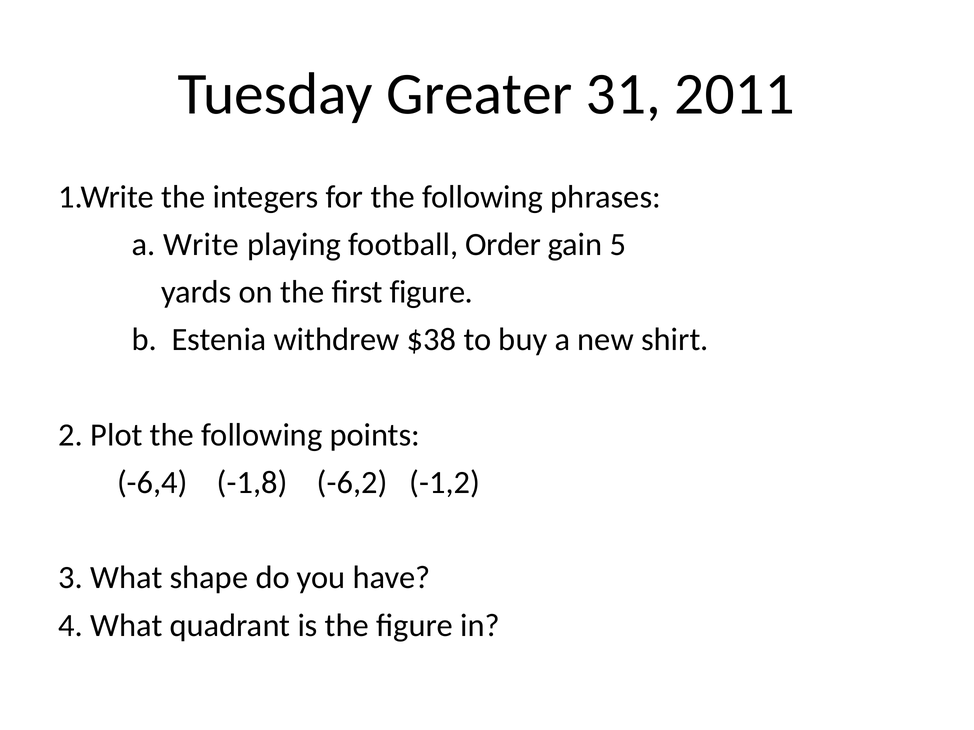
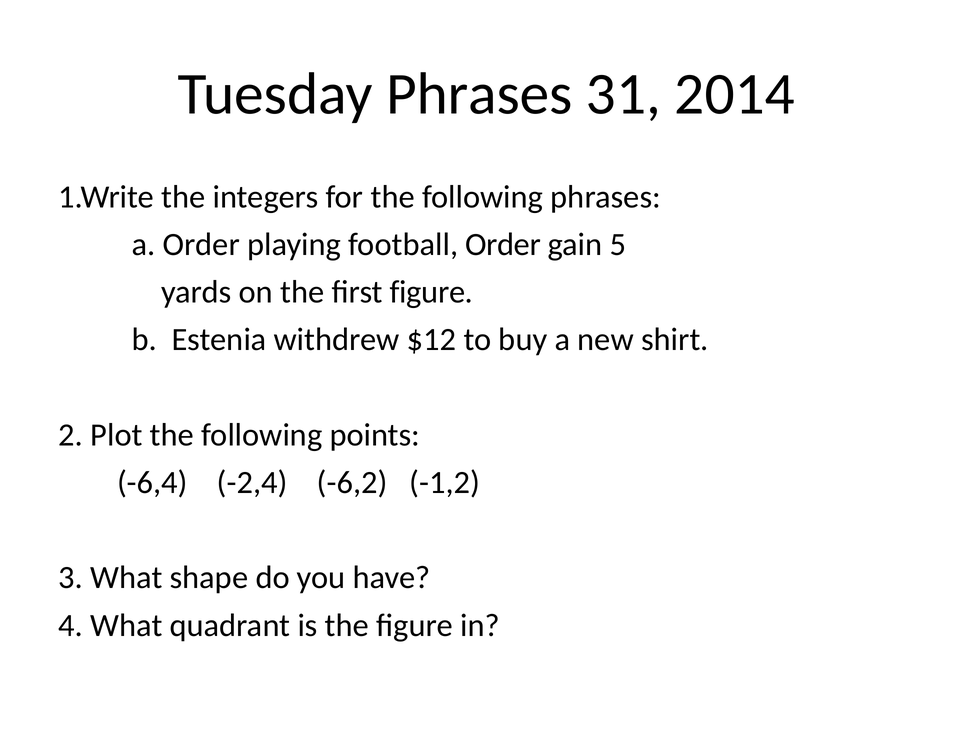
Tuesday Greater: Greater -> Phrases
2011: 2011 -> 2014
a Write: Write -> Order
$38: $38 -> $12
-1,8: -1,8 -> -2,4
